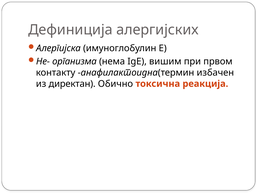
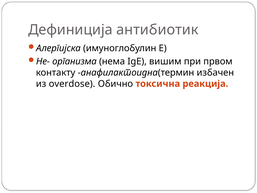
алергијских: алергијских -> антибиотик
директан: директан -> overdose
